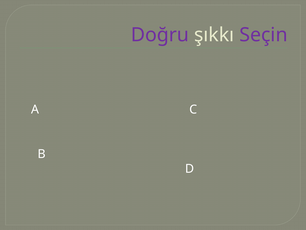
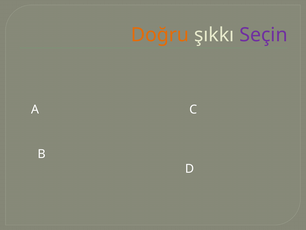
Doğru colour: purple -> orange
